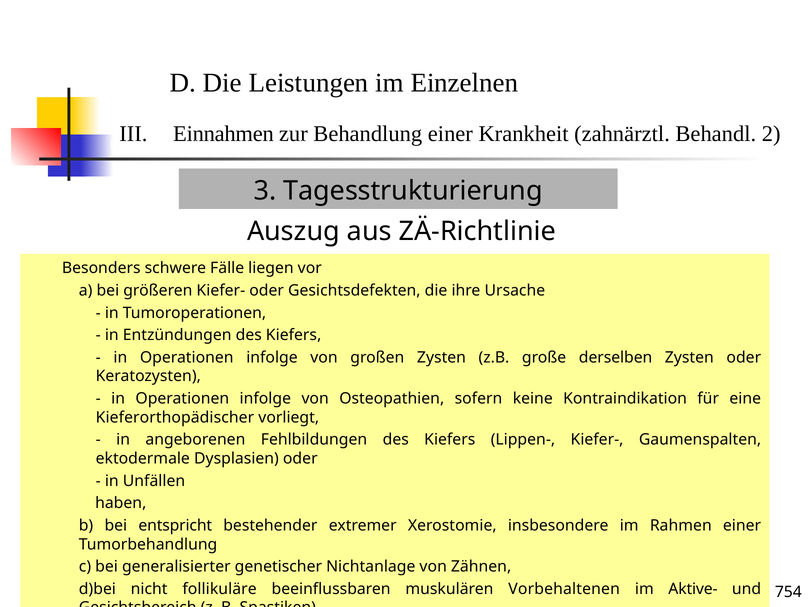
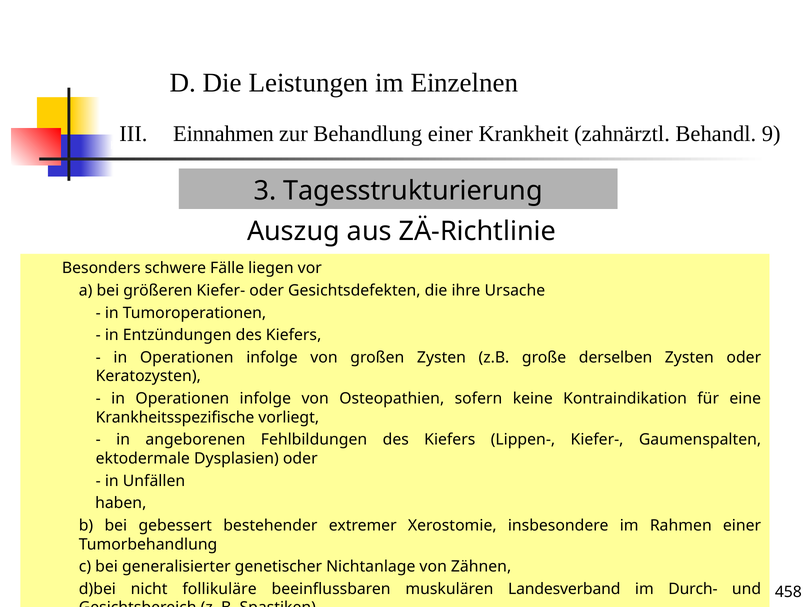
2: 2 -> 9
Kieferorthopädischer: Kieferorthopädischer -> Krankheitsspezifische
entspricht: entspricht -> gebessert
Vorbehaltenen: Vorbehaltenen -> Landesverband
Aktive-: Aktive- -> Durch-
754: 754 -> 458
